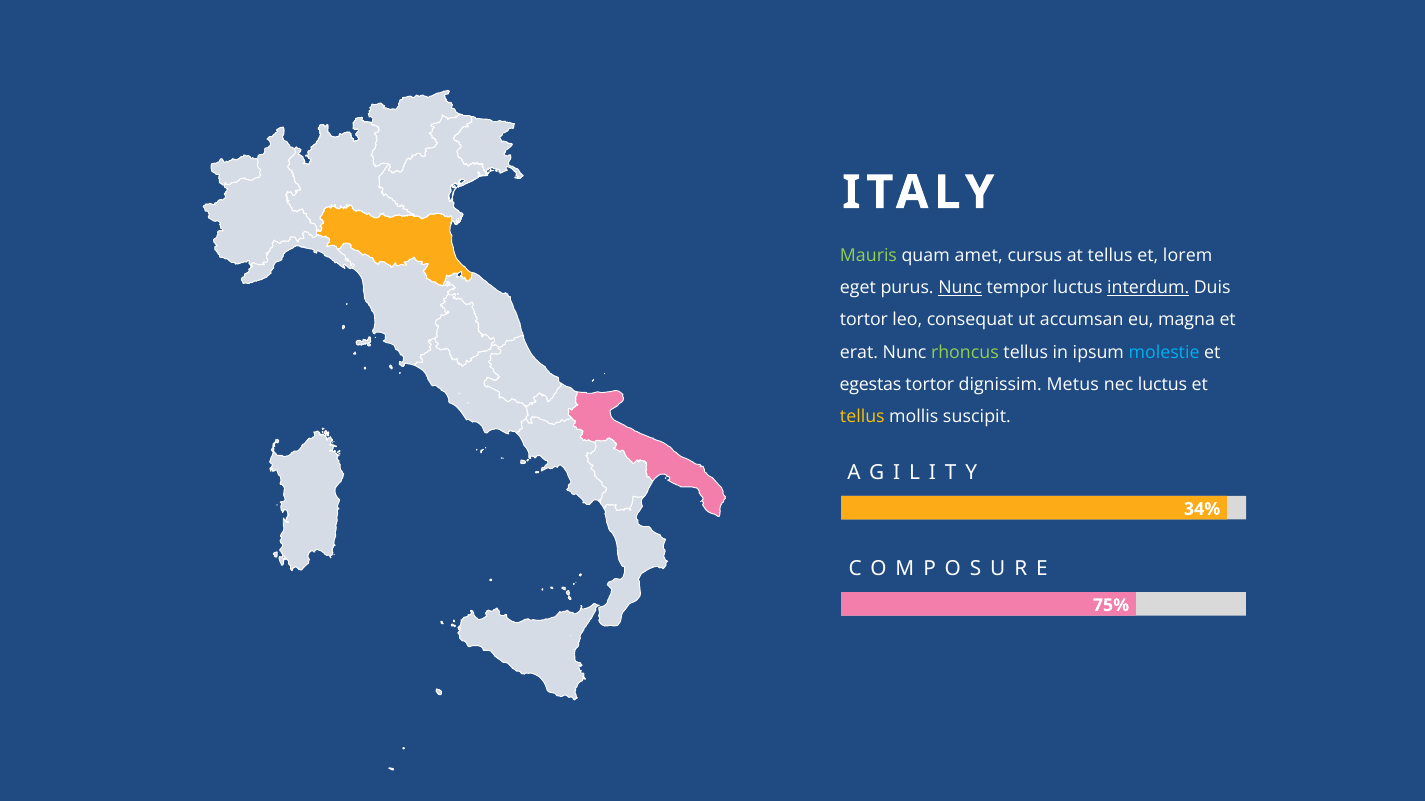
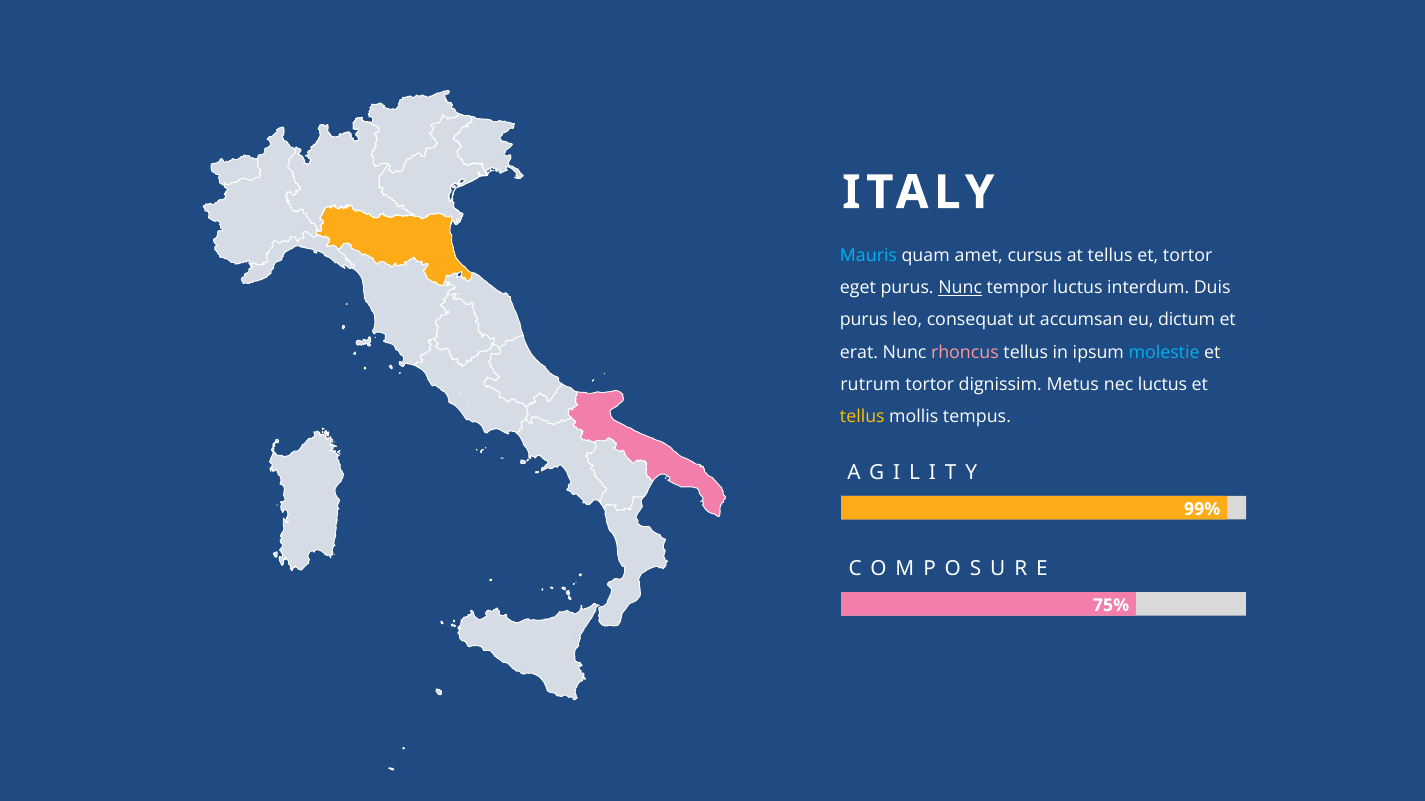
Mauris colour: light green -> light blue
et lorem: lorem -> tortor
interdum underline: present -> none
tortor at (864, 320): tortor -> purus
magna: magna -> dictum
rhoncus colour: light green -> pink
egestas: egestas -> rutrum
suscipit: suscipit -> tempus
34%: 34% -> 99%
